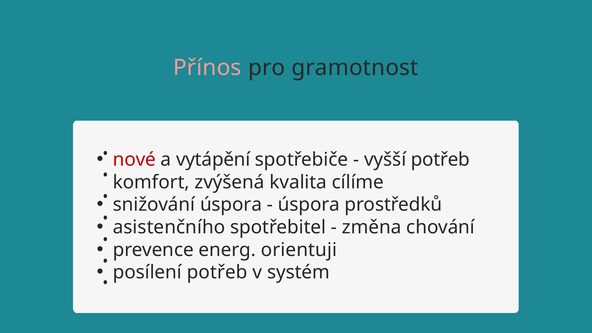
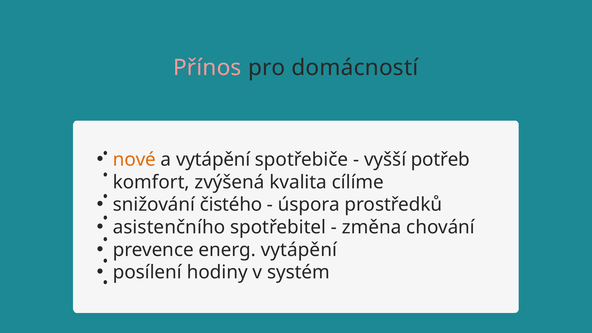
gramotnost: gramotnost -> domácností
nové colour: red -> orange
snižování úspora: úspora -> čistého
energ orientuji: orientuji -> vytápění
posílení potřeb: potřeb -> hodiny
